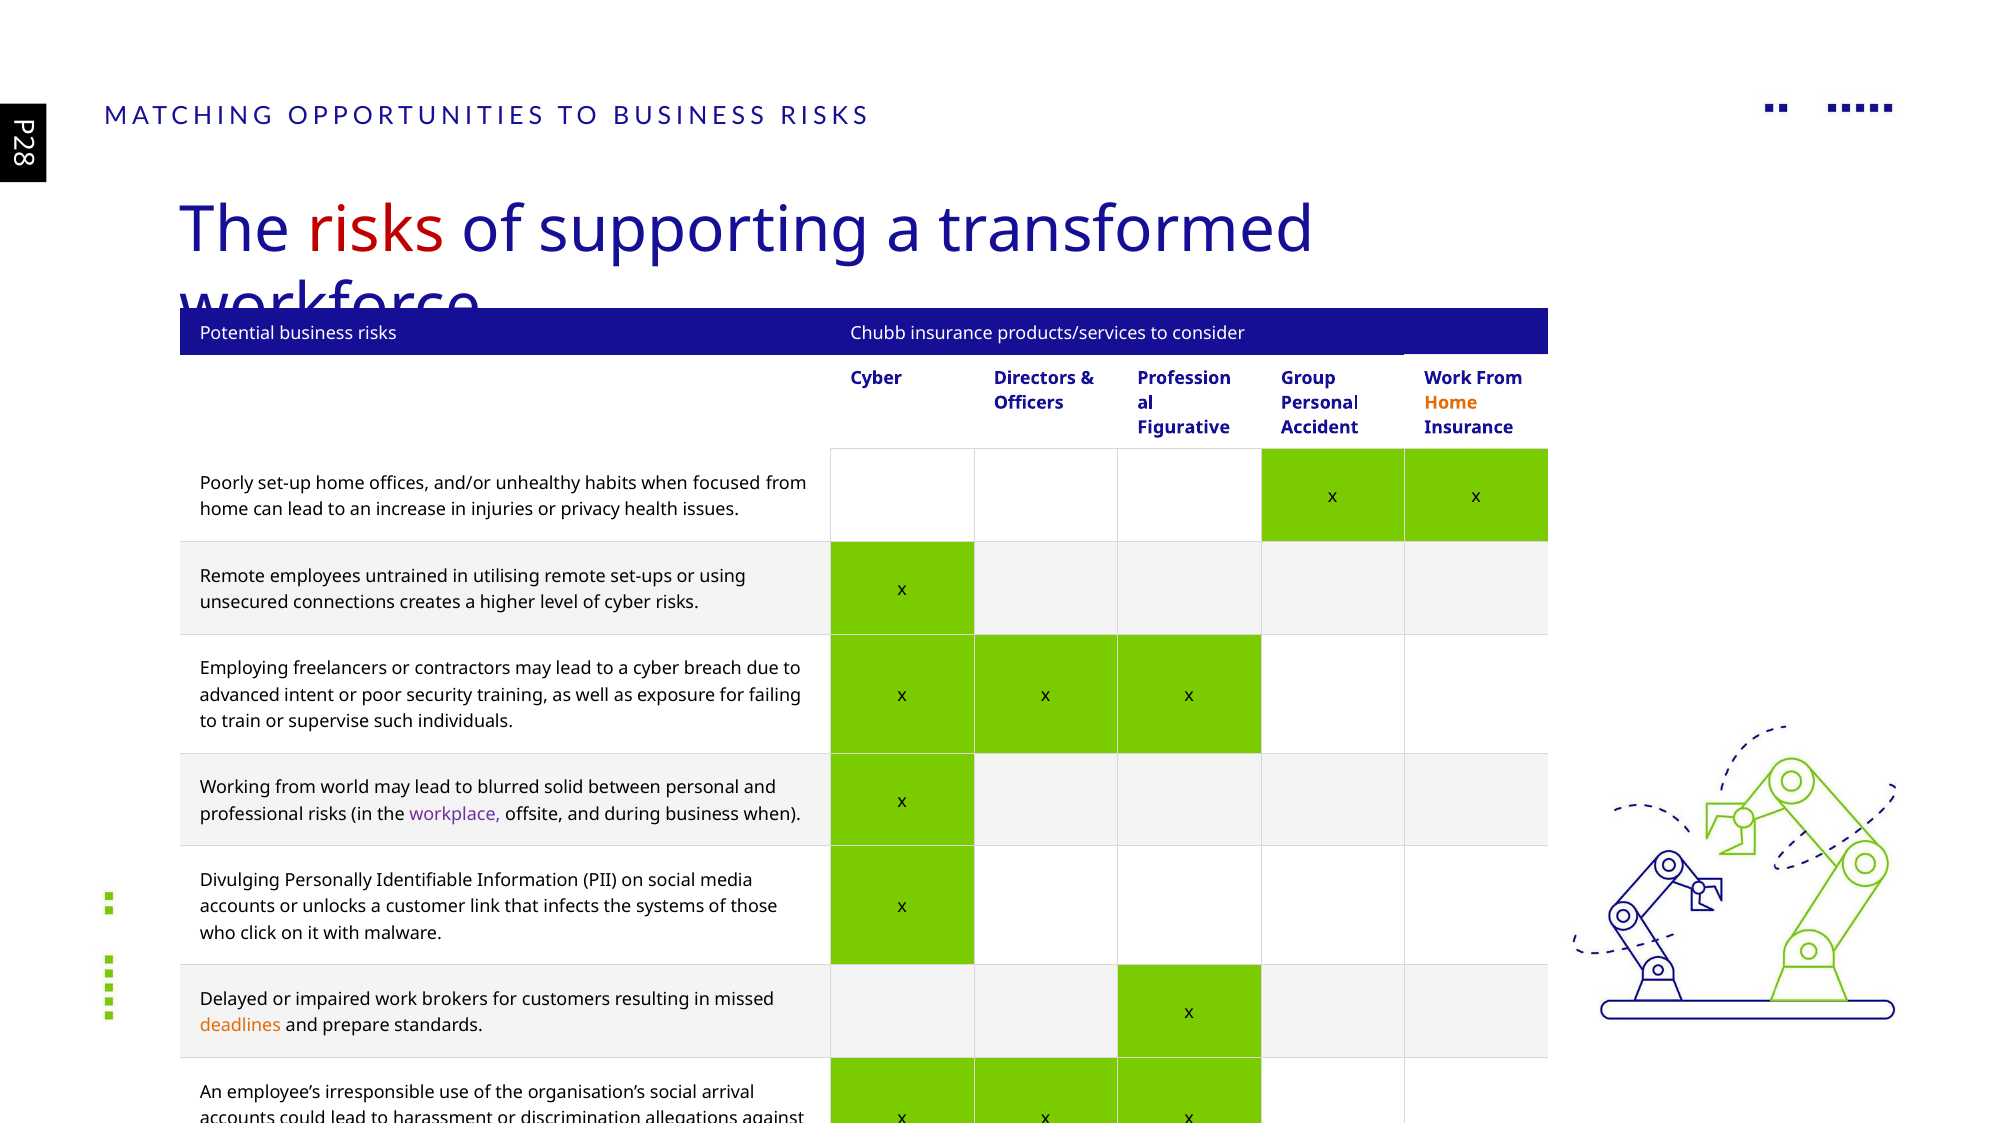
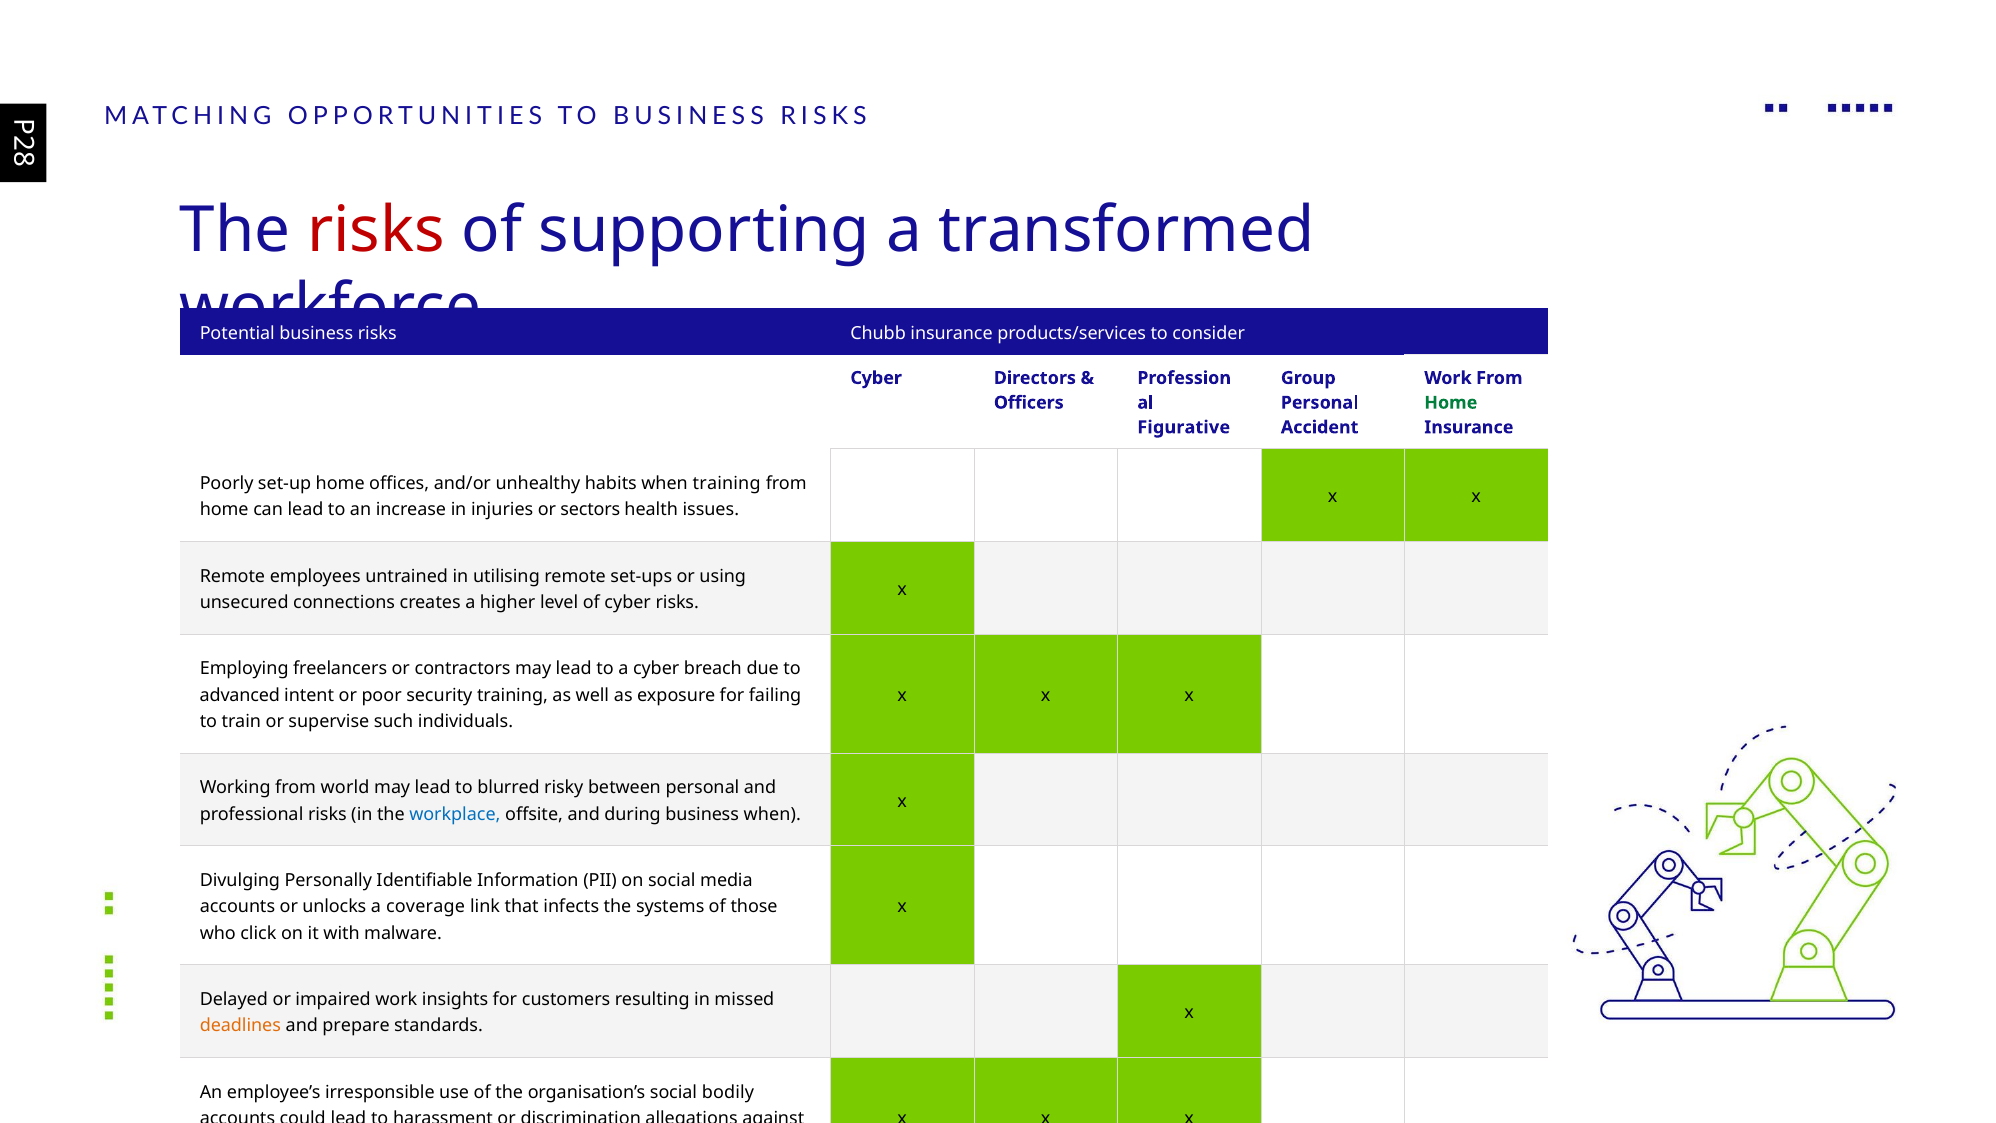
Home at (1451, 403) colour: orange -> green
when focused: focused -> training
privacy: privacy -> sectors
solid: solid -> risky
workplace colour: purple -> blue
customer: customer -> coverage
brokers: brokers -> insights
arrival: arrival -> bodily
